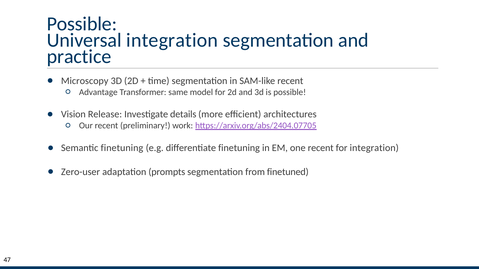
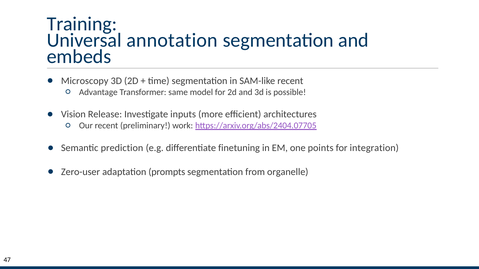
Possible at (82, 24): Possible -> Training
Universal integration: integration -> annotation
practice: practice -> embeds
details: details -> inputs
Semantic finetuning: finetuning -> prediction
one recent: recent -> points
finetuned: finetuned -> organelle
